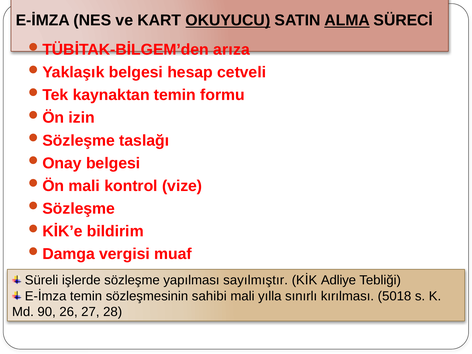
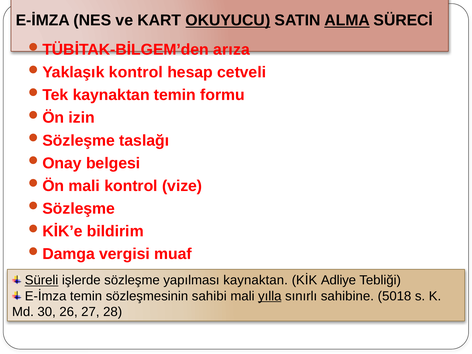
belgesi at (136, 72): belgesi -> kontrol
Süreli underline: none -> present
yapılması sayılmıştır: sayılmıştır -> kaynaktan
yılla underline: none -> present
kırılması: kırılması -> sahibine
90: 90 -> 30
